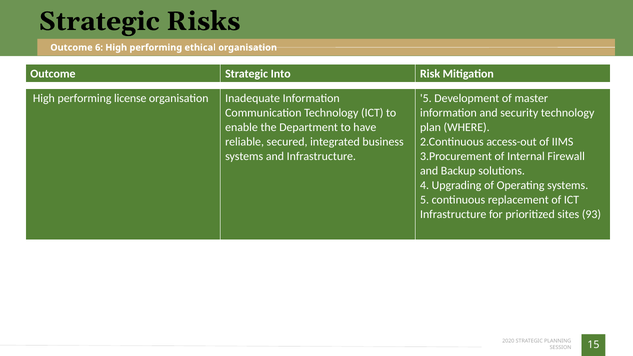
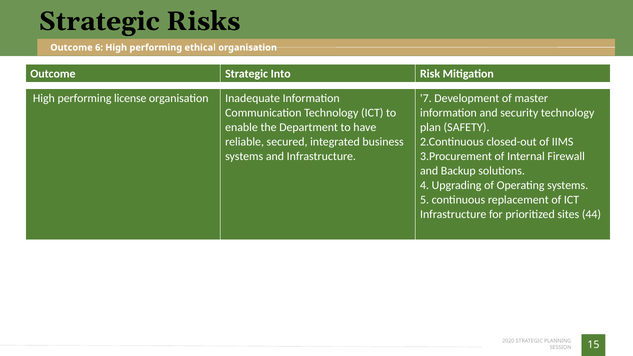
5 at (426, 98): 5 -> 7
WHERE: WHERE -> SAFETY
access-out: access-out -> closed-out
93: 93 -> 44
